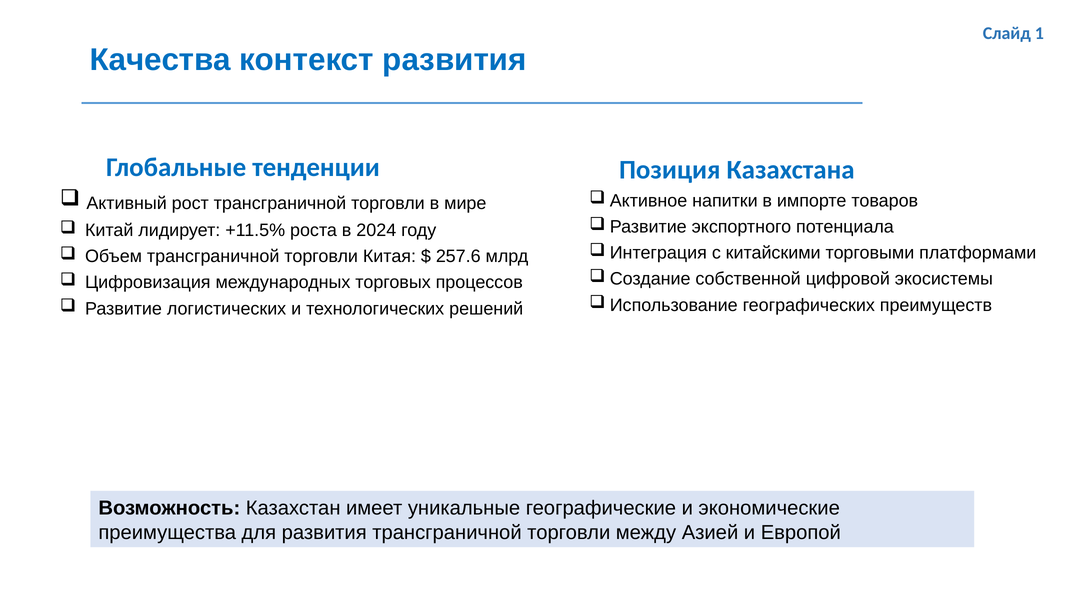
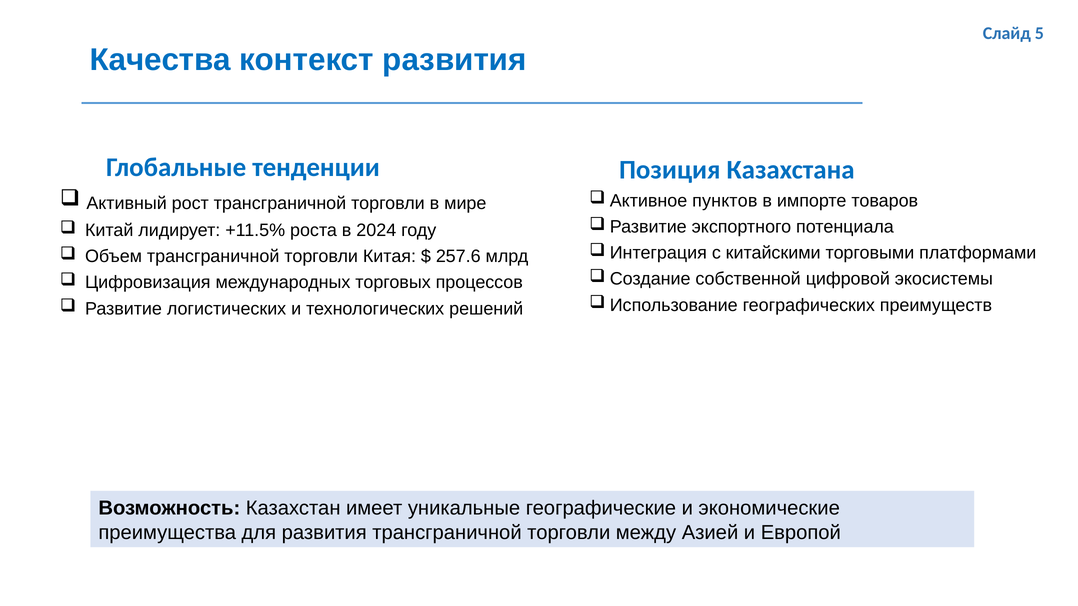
1: 1 -> 5
напитки: напитки -> пунктов
